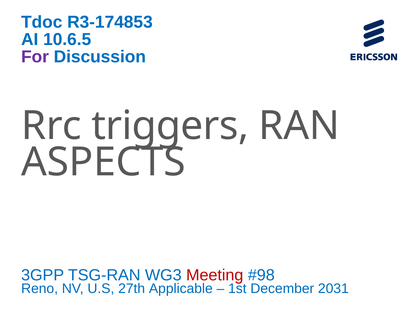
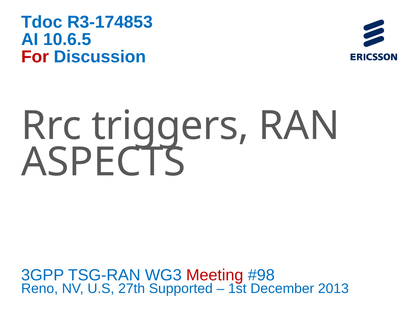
For colour: purple -> red
Applicable: Applicable -> Supported
2031: 2031 -> 2013
